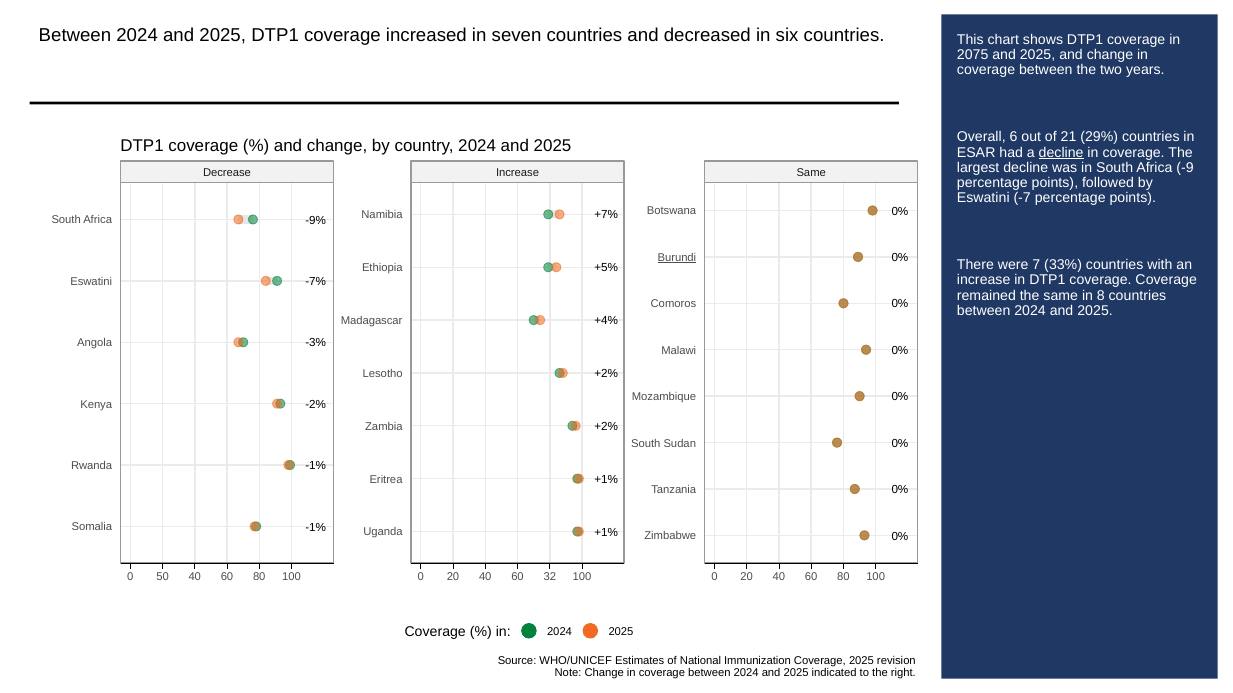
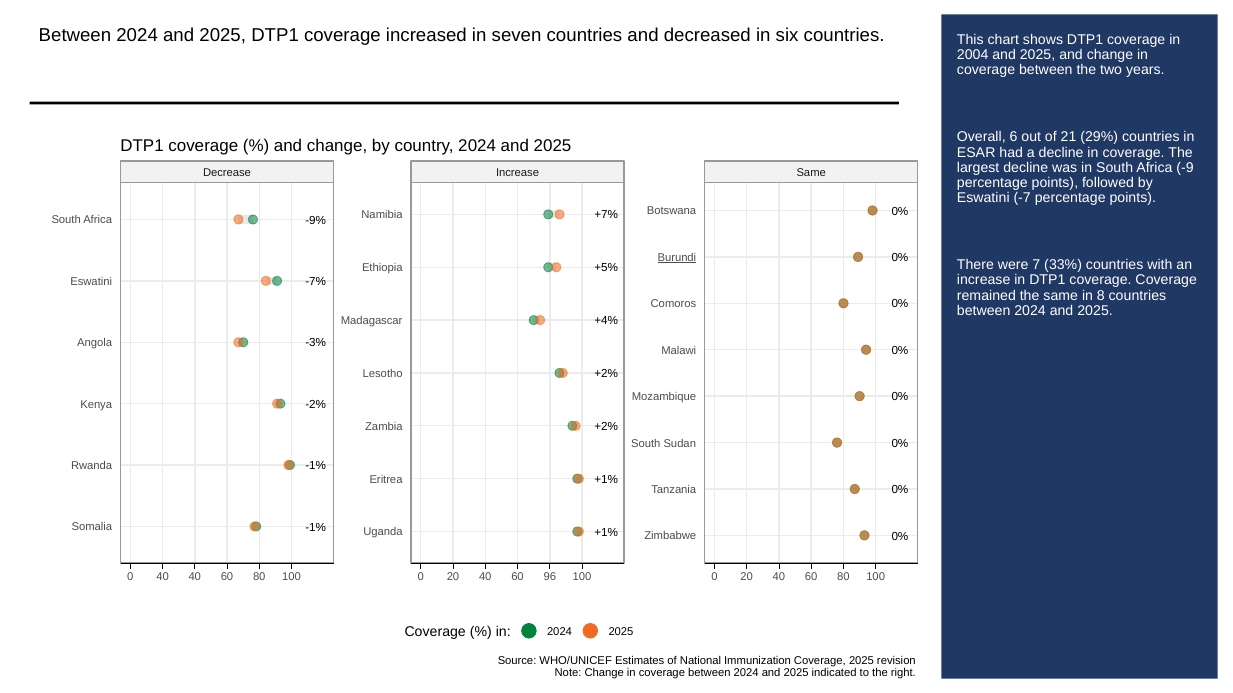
2075: 2075 -> 2004
decline at (1061, 153) underline: present -> none
0 50: 50 -> 40
32: 32 -> 96
